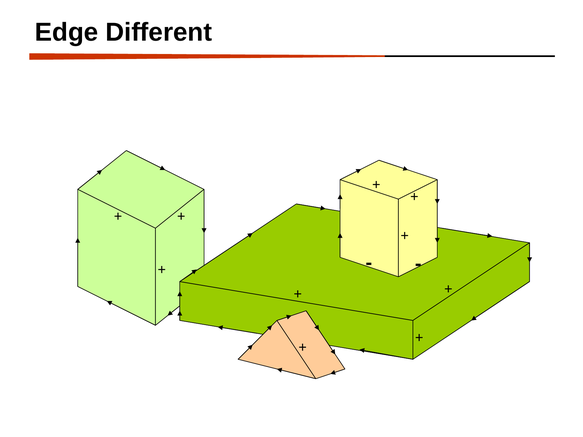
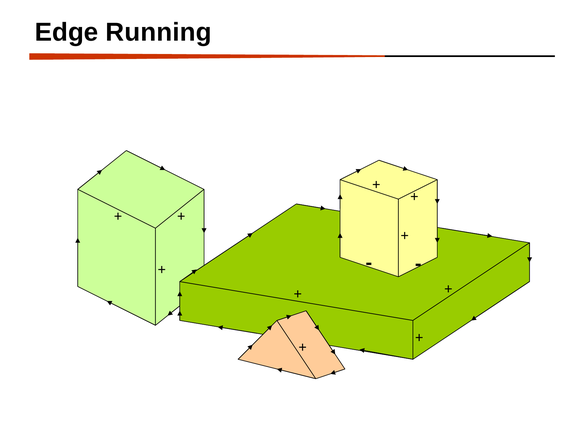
Different: Different -> Running
